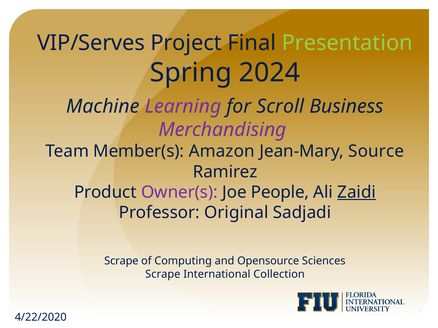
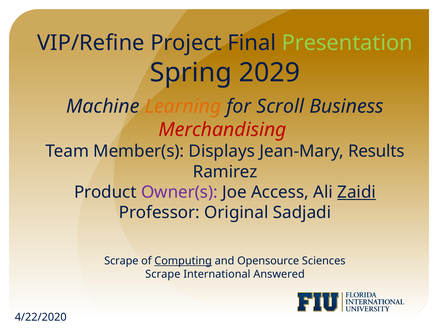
VIP/Serves: VIP/Serves -> VIP/Refine
2024: 2024 -> 2029
Learning colour: purple -> orange
Merchandising colour: purple -> red
Amazon: Amazon -> Displays
Source: Source -> Results
People: People -> Access
Computing underline: none -> present
Collection: Collection -> Answered
